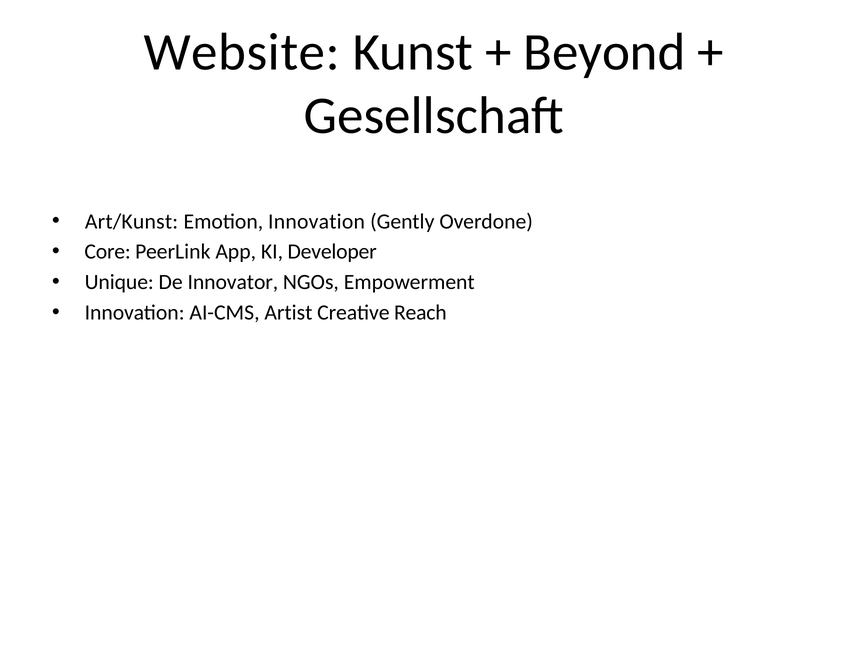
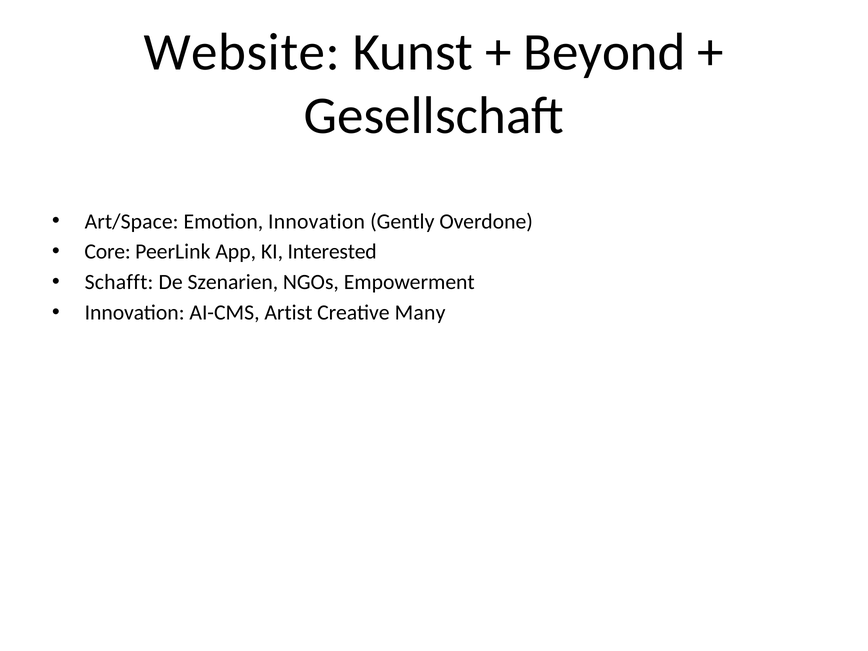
Art/Kunst: Art/Kunst -> Art/Space
Developer: Developer -> Interested
Unique: Unique -> Schafft
Innovator: Innovator -> Szenarien
Reach: Reach -> Many
